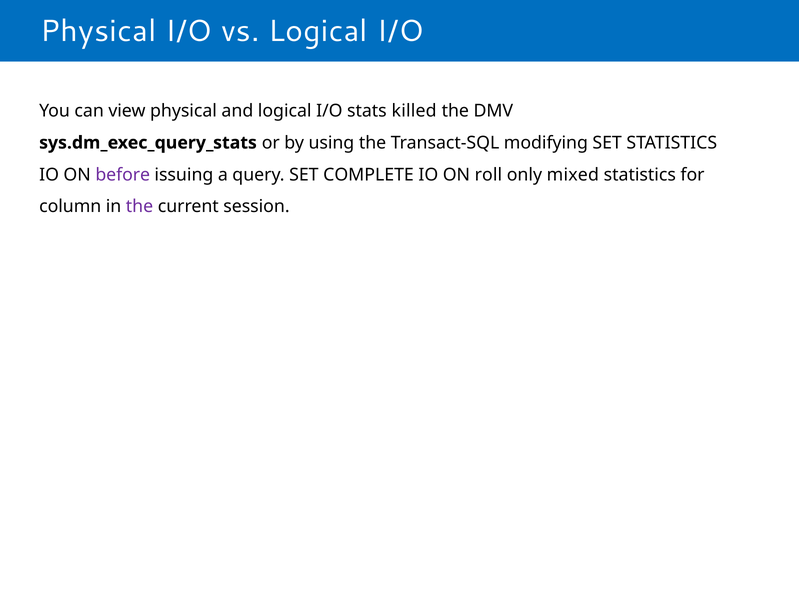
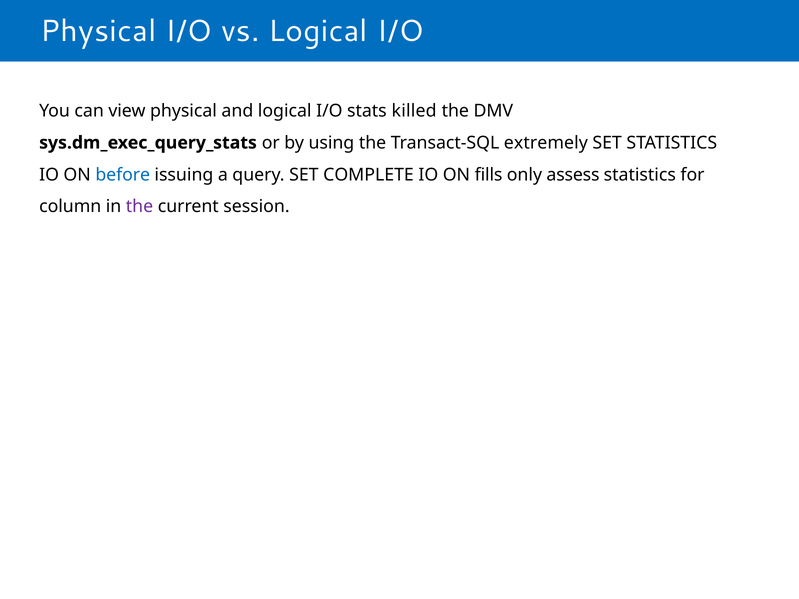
modifying: modifying -> extremely
before colour: purple -> blue
roll: roll -> fills
mixed: mixed -> assess
